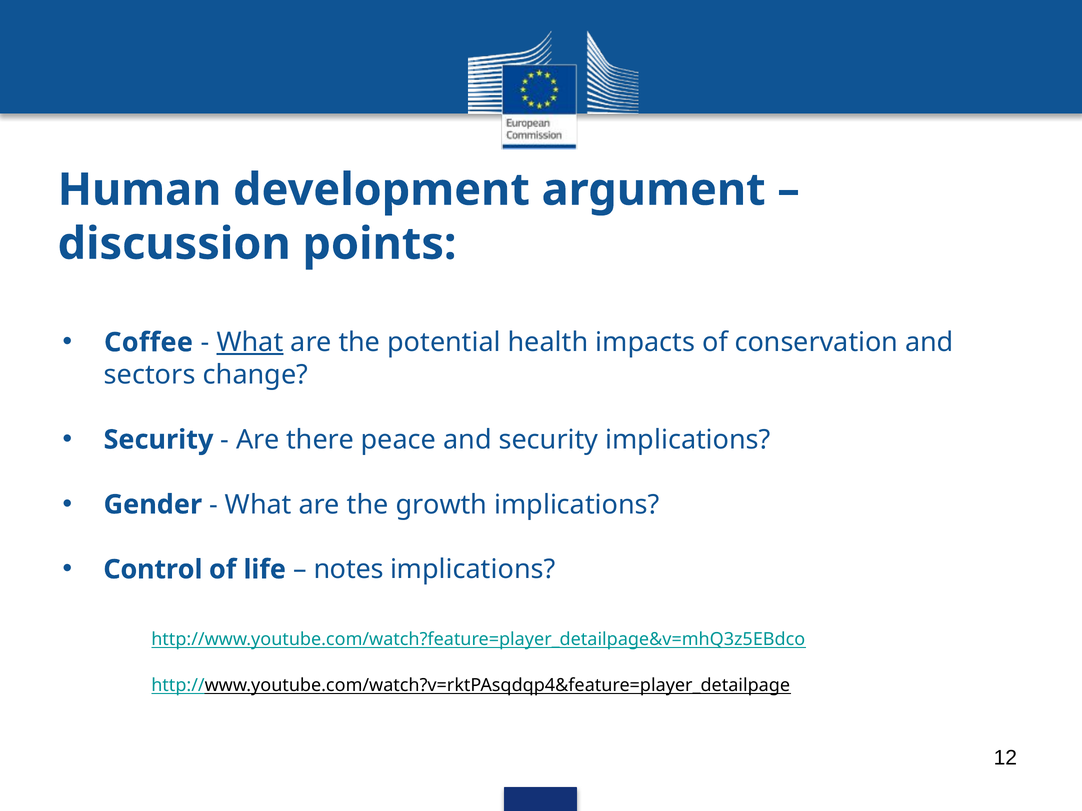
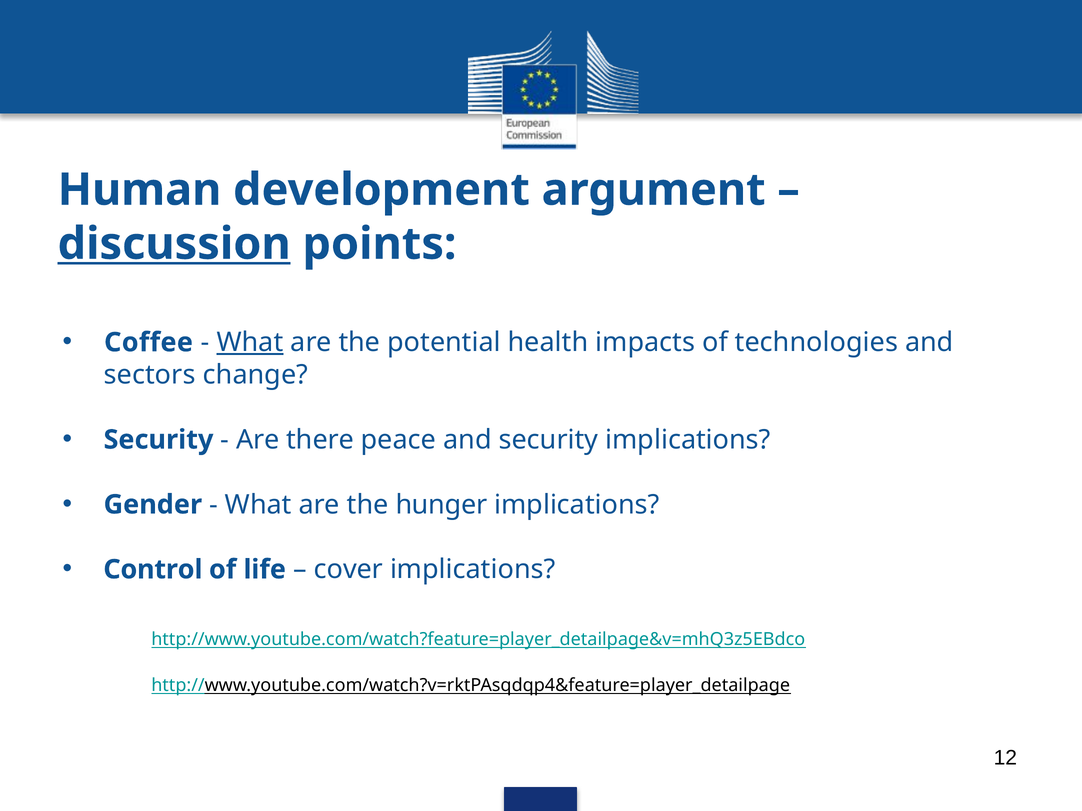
discussion underline: none -> present
conservation: conservation -> technologies
growth: growth -> hunger
notes: notes -> cover
